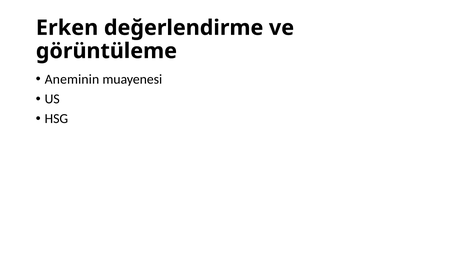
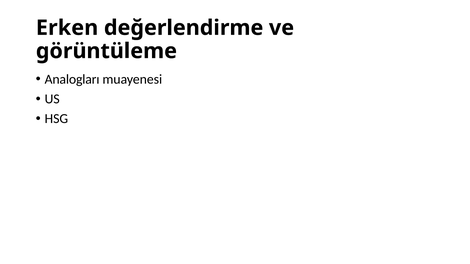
Aneminin: Aneminin -> Analogları
